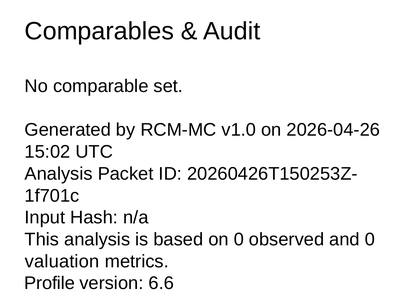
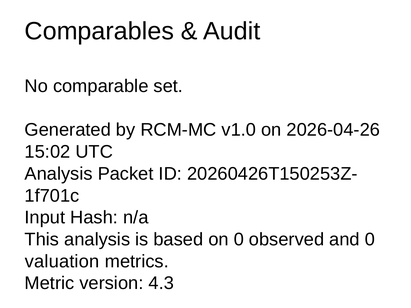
Profile: Profile -> Metric
6.6: 6.6 -> 4.3
